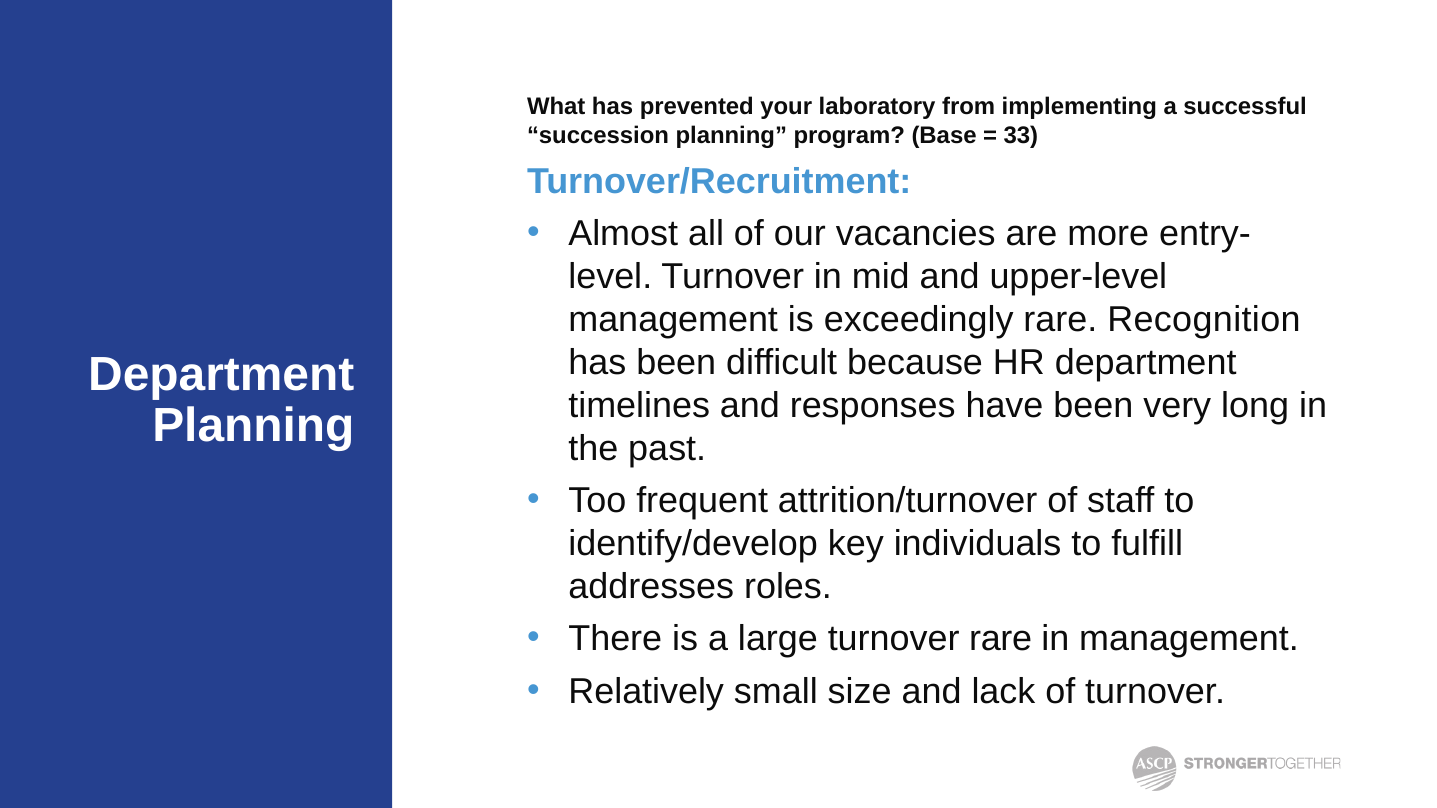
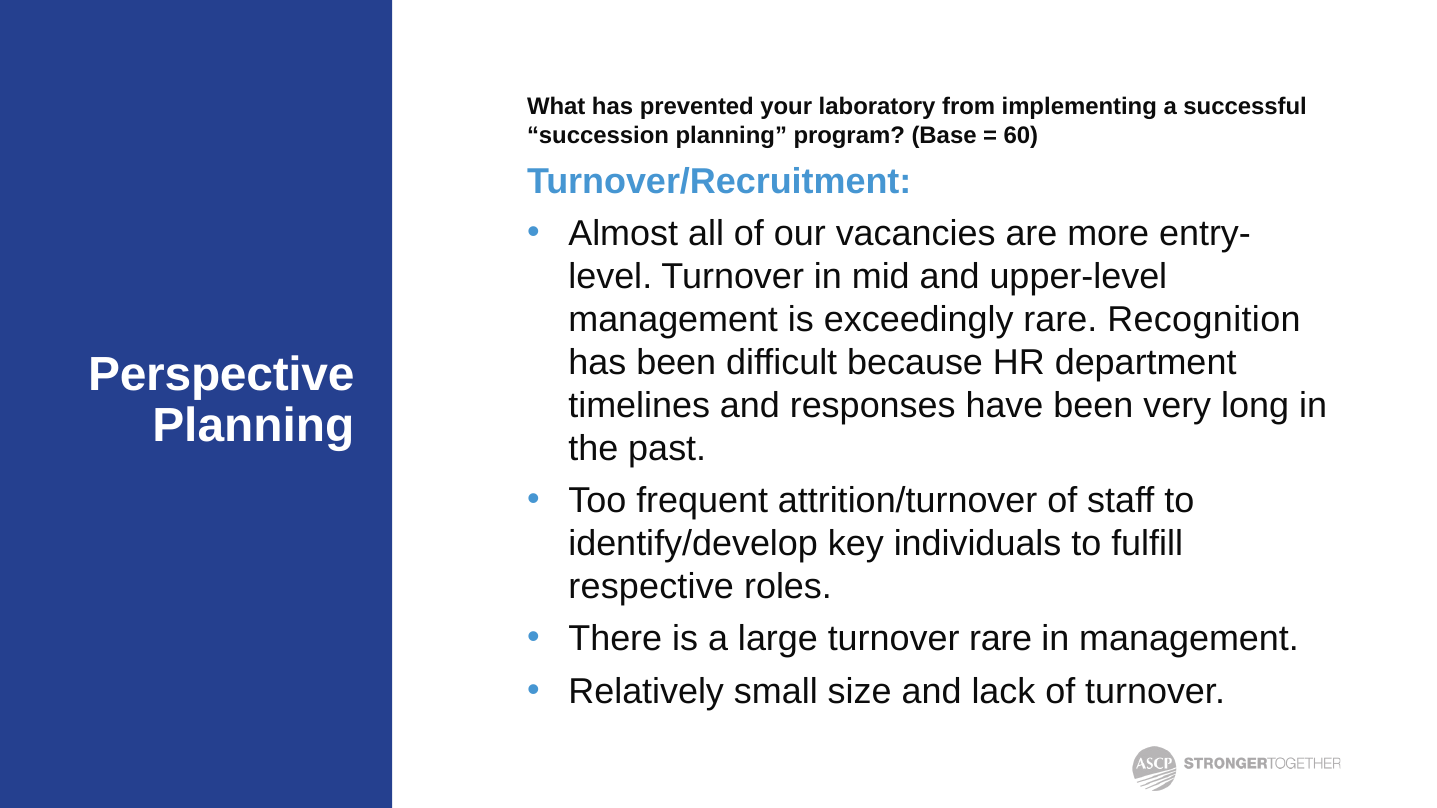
33: 33 -> 60
Department at (221, 375): Department -> Perspective
addresses: addresses -> respective
